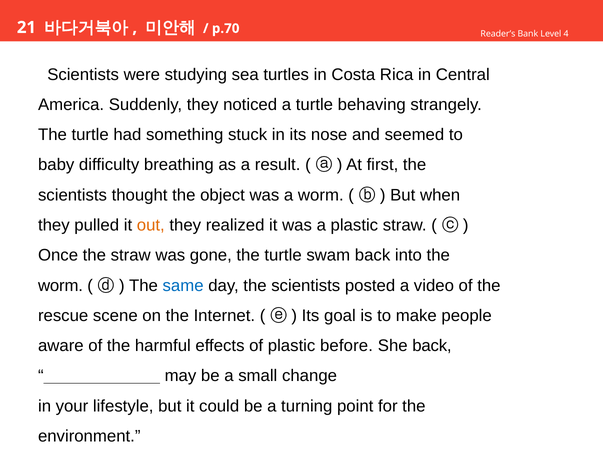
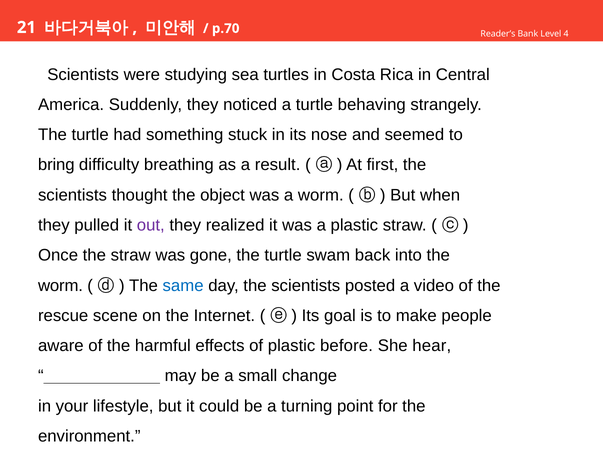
baby: baby -> bring
out colour: orange -> purple
She back: back -> hear
